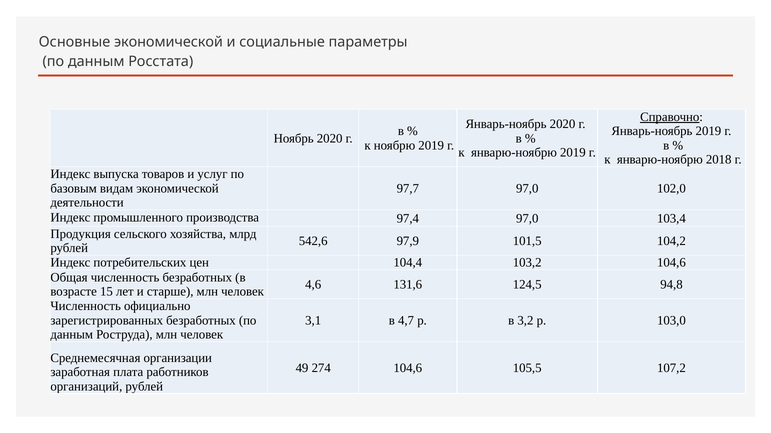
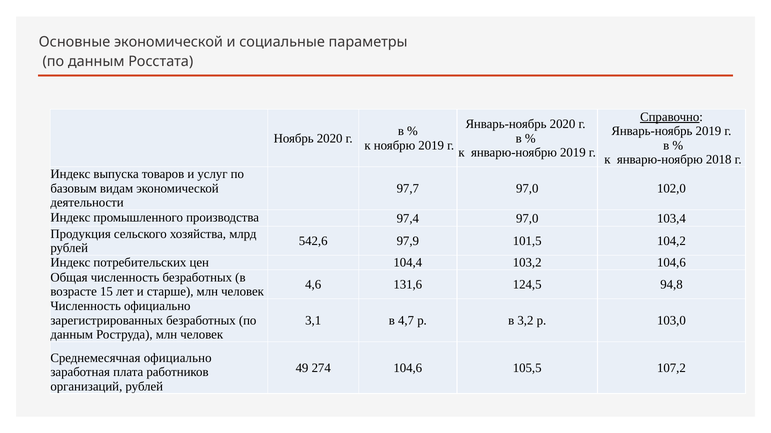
Среднемесячная организации: организации -> официально
